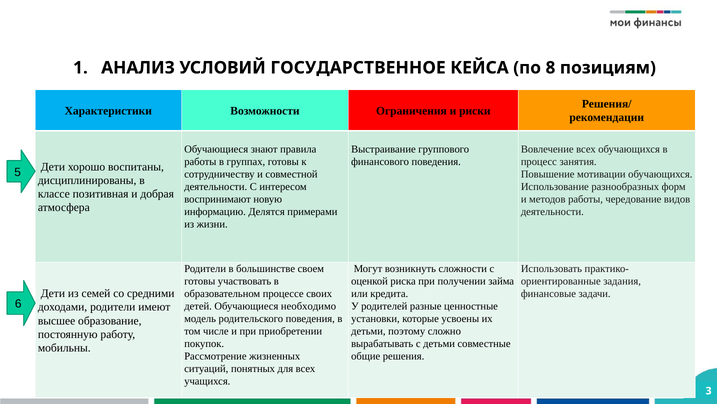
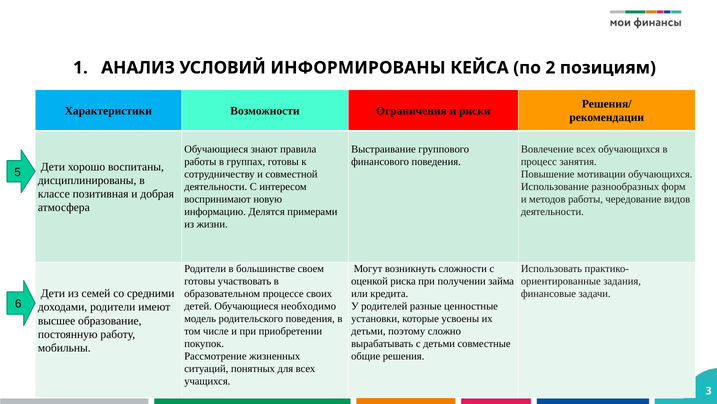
ГОСУДАРСТВЕННОЕ: ГОСУДАРСТВЕННОЕ -> ИНФОРМИРОВАНЫ
8: 8 -> 2
